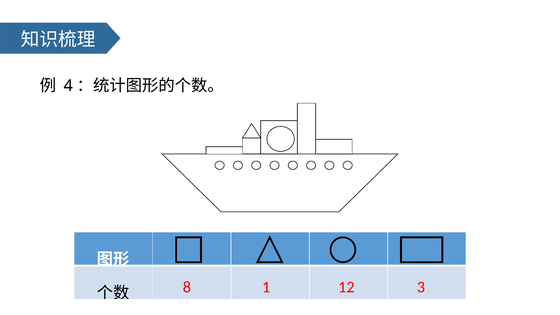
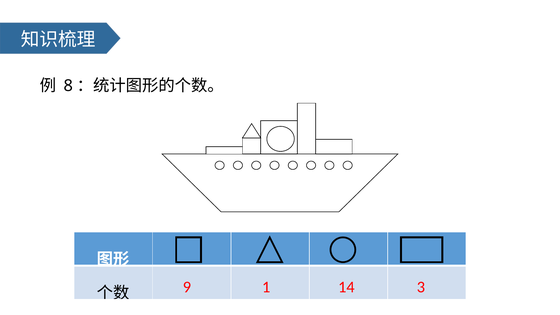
4: 4 -> 8
8: 8 -> 9
12: 12 -> 14
